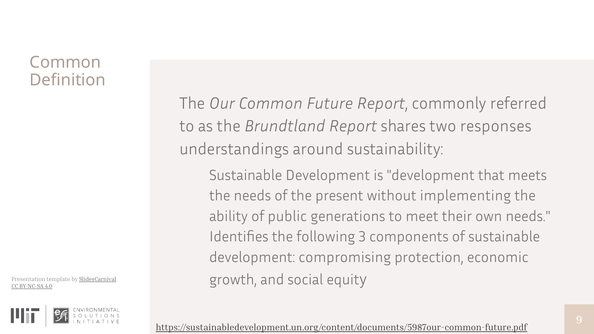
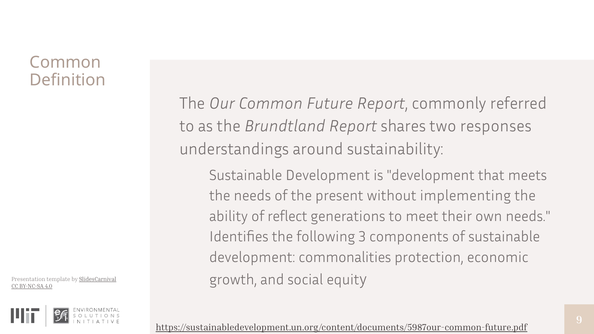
public: public -> reflect
compromising: compromising -> commonalities
